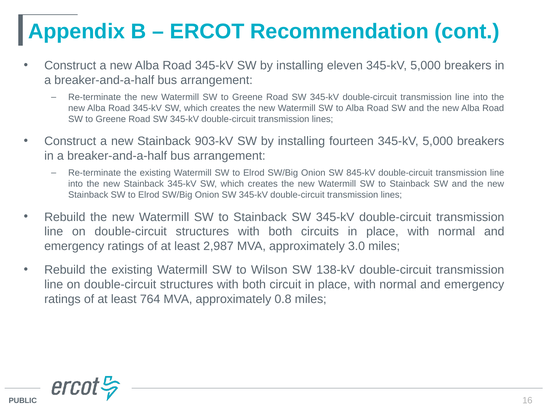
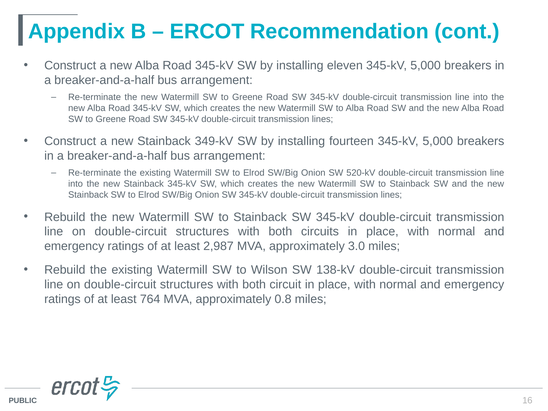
903-kV: 903-kV -> 349-kV
845-kV: 845-kV -> 520-kV
